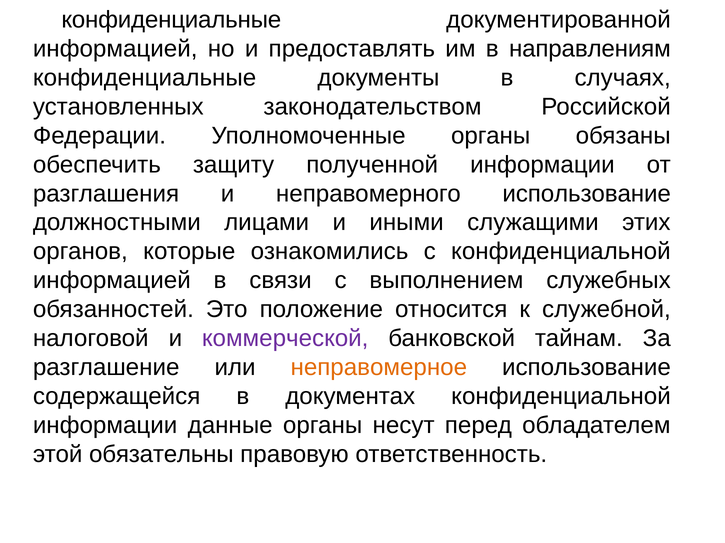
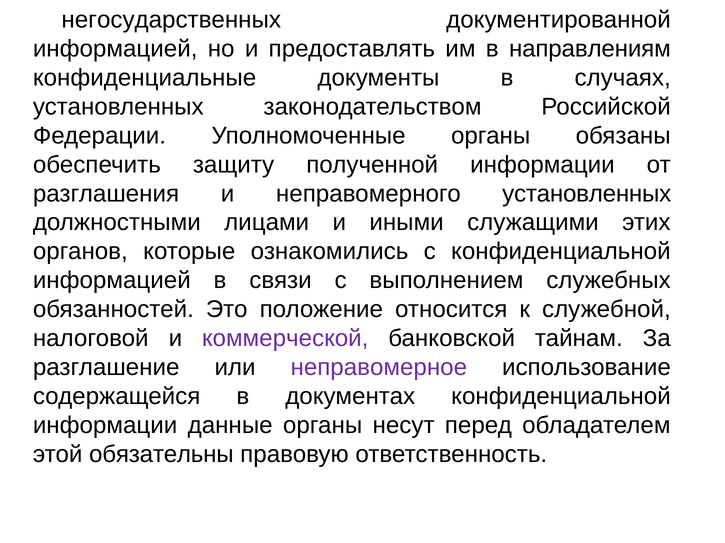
конфиденциальные at (171, 20): конфиденциальные -> негосударственных
неправомерного использование: использование -> установленных
неправомерное colour: orange -> purple
